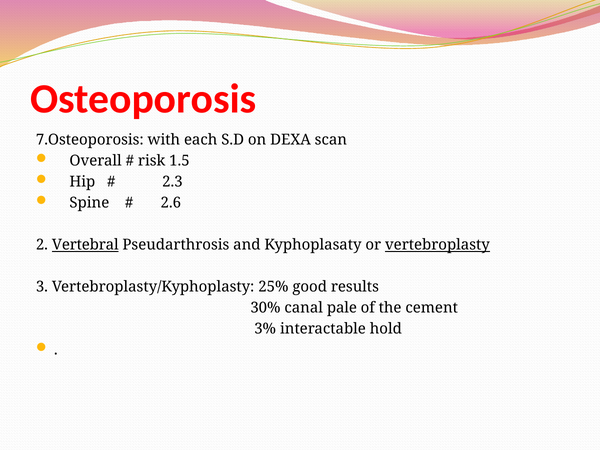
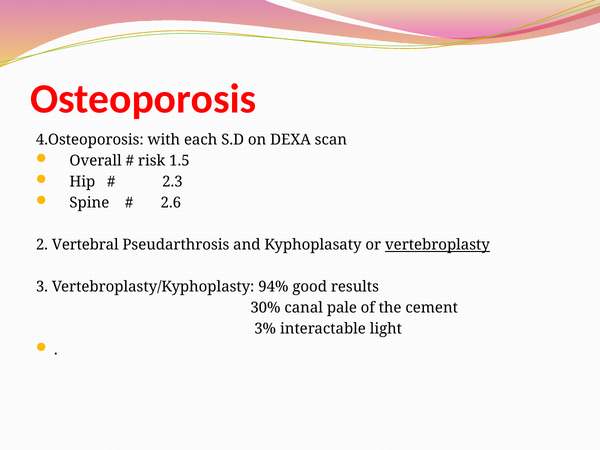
7.Osteoporosis: 7.Osteoporosis -> 4.Osteoporosis
Vertebral underline: present -> none
25%: 25% -> 94%
hold: hold -> light
